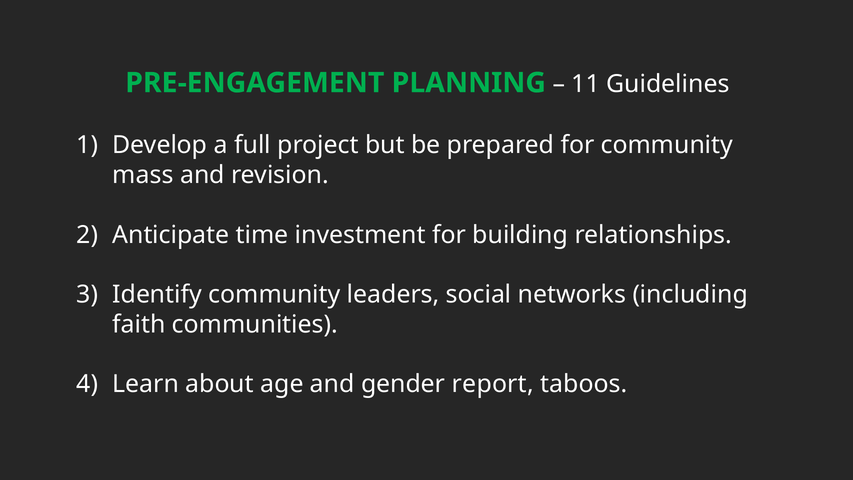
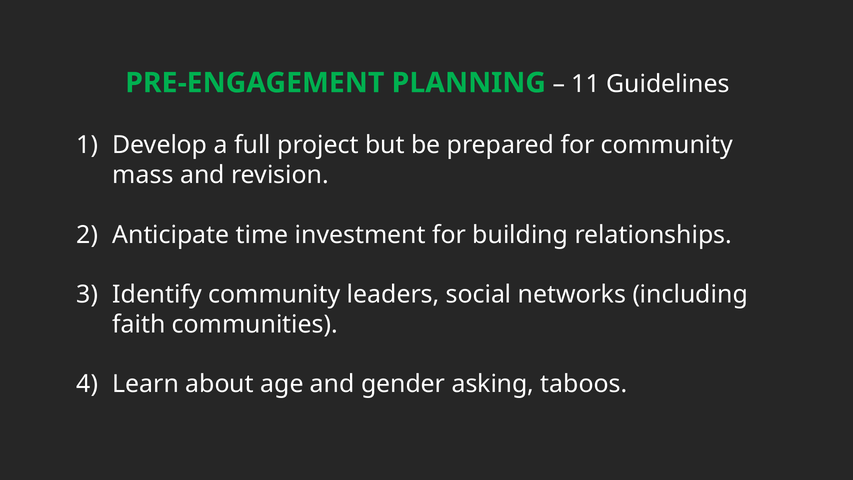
report: report -> asking
